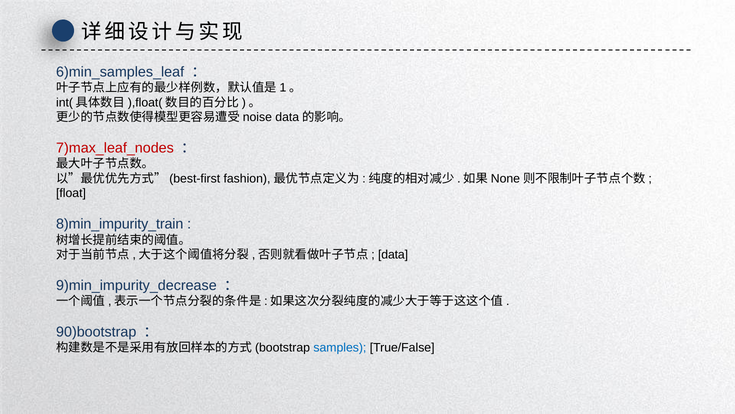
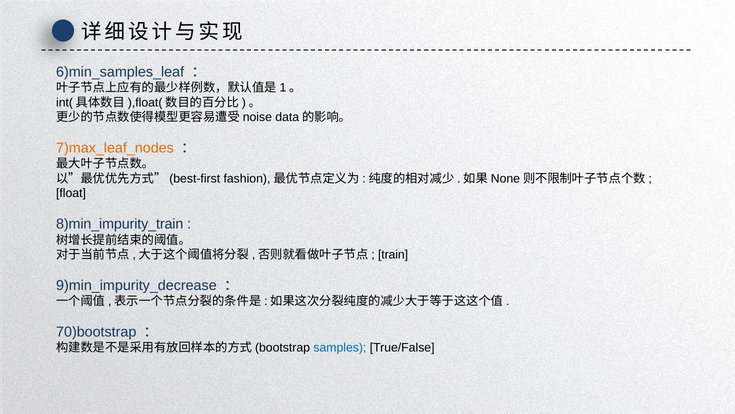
7)max_leaf_nodes colour: red -> orange
data at (393, 254): data -> train
90)bootstrap: 90)bootstrap -> 70)bootstrap
